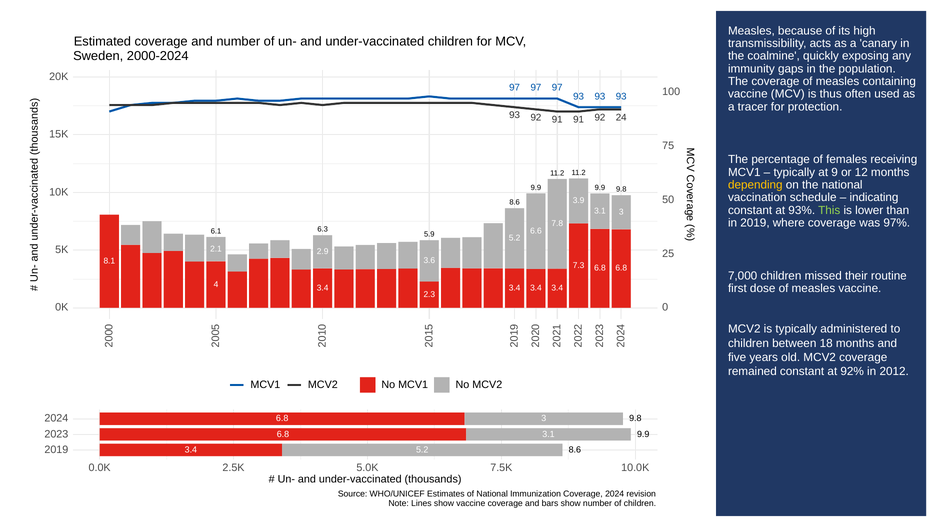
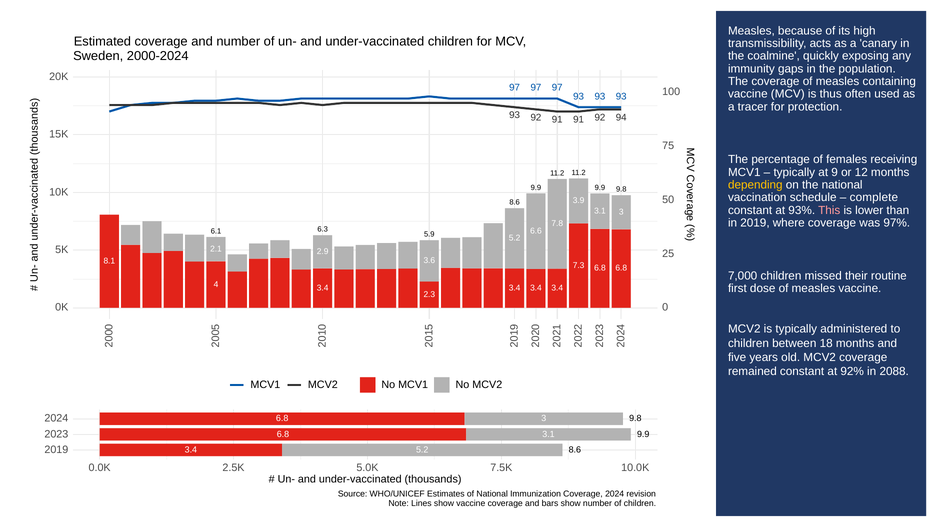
24: 24 -> 94
indicating: indicating -> complete
This colour: light green -> pink
2012: 2012 -> 2088
